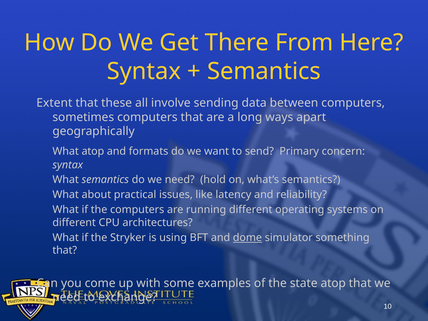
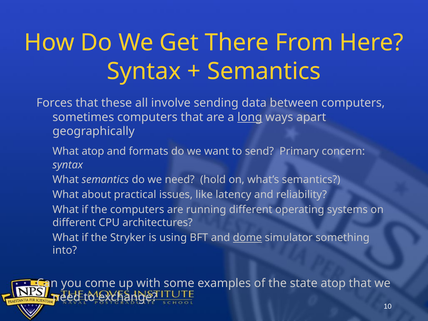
Extent: Extent -> Forces
long underline: none -> present
that at (65, 250): that -> into
